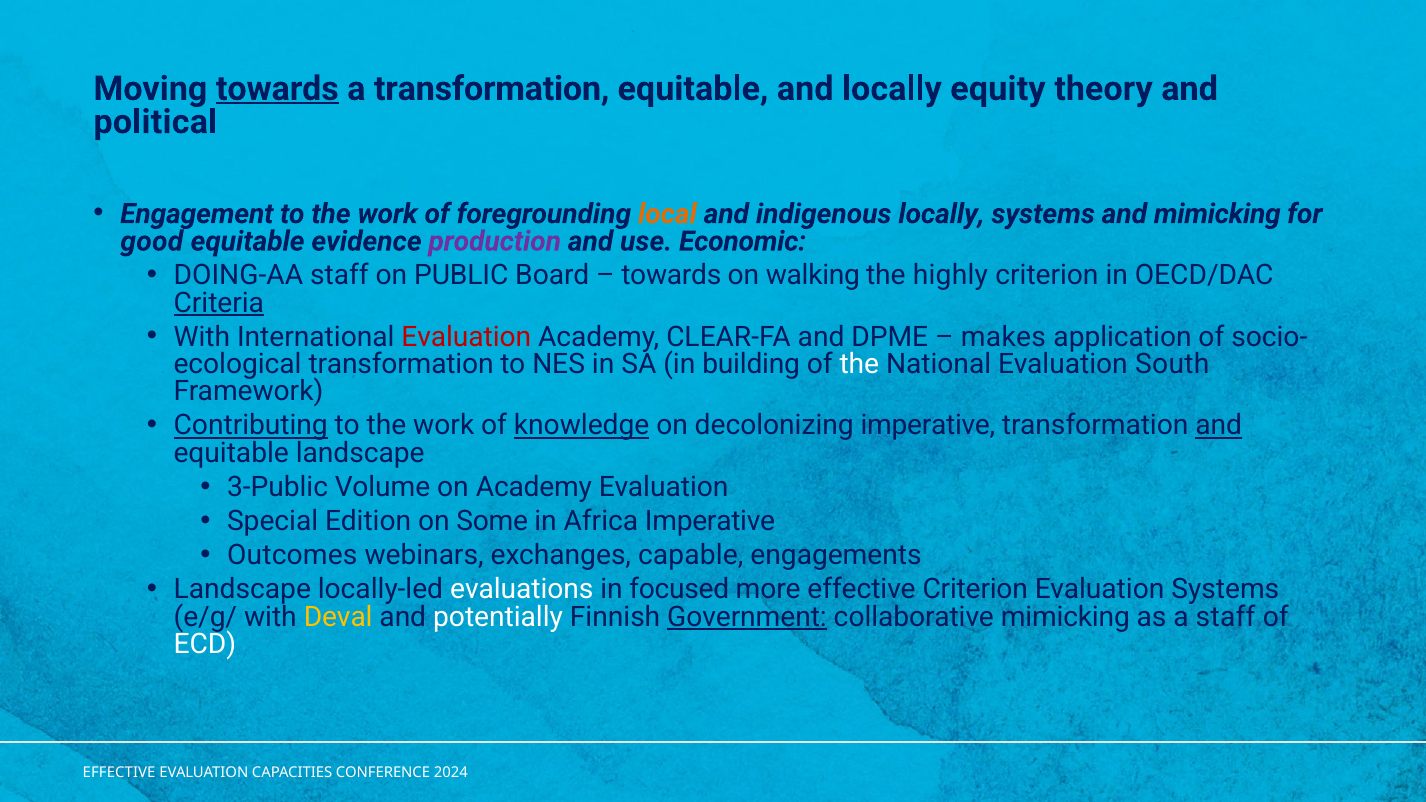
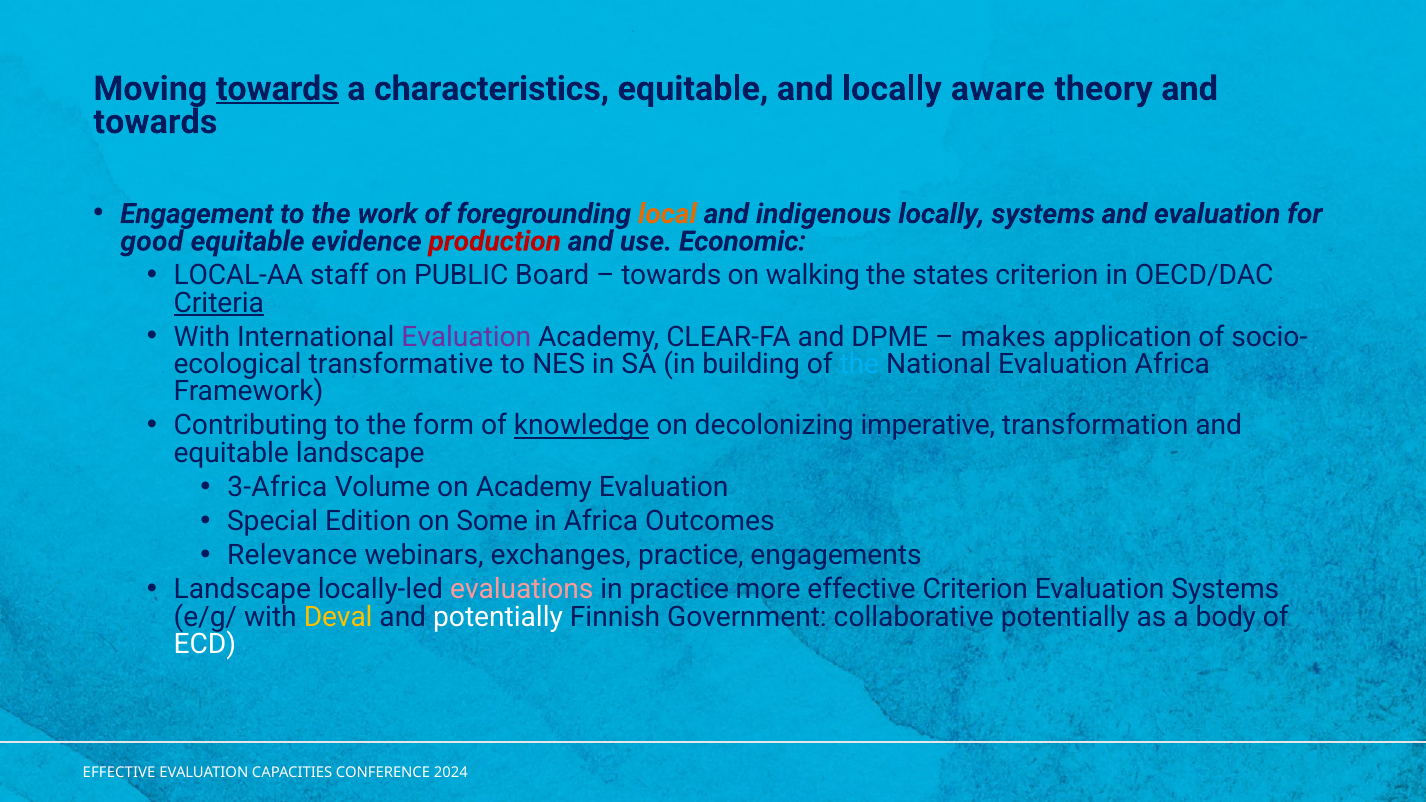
a transformation: transformation -> characteristics
equity: equity -> aware
political at (155, 122): political -> towards
and mimicking: mimicking -> evaluation
production colour: purple -> red
DOING-AA: DOING-AA -> LOCAL-AA
highly: highly -> states
Evaluation at (466, 337) colour: red -> purple
transformation at (401, 364): transformation -> transformative
the at (859, 364) colour: white -> light blue
Evaluation South: South -> Africa
Contributing underline: present -> none
work at (444, 426): work -> form
and at (1219, 426) underline: present -> none
3-Public: 3-Public -> 3-Africa
Africa Imperative: Imperative -> Outcomes
Outcomes: Outcomes -> Relevance
exchanges capable: capable -> practice
evaluations colour: white -> pink
in focused: focused -> practice
Government underline: present -> none
collaborative mimicking: mimicking -> potentially
a staff: staff -> body
